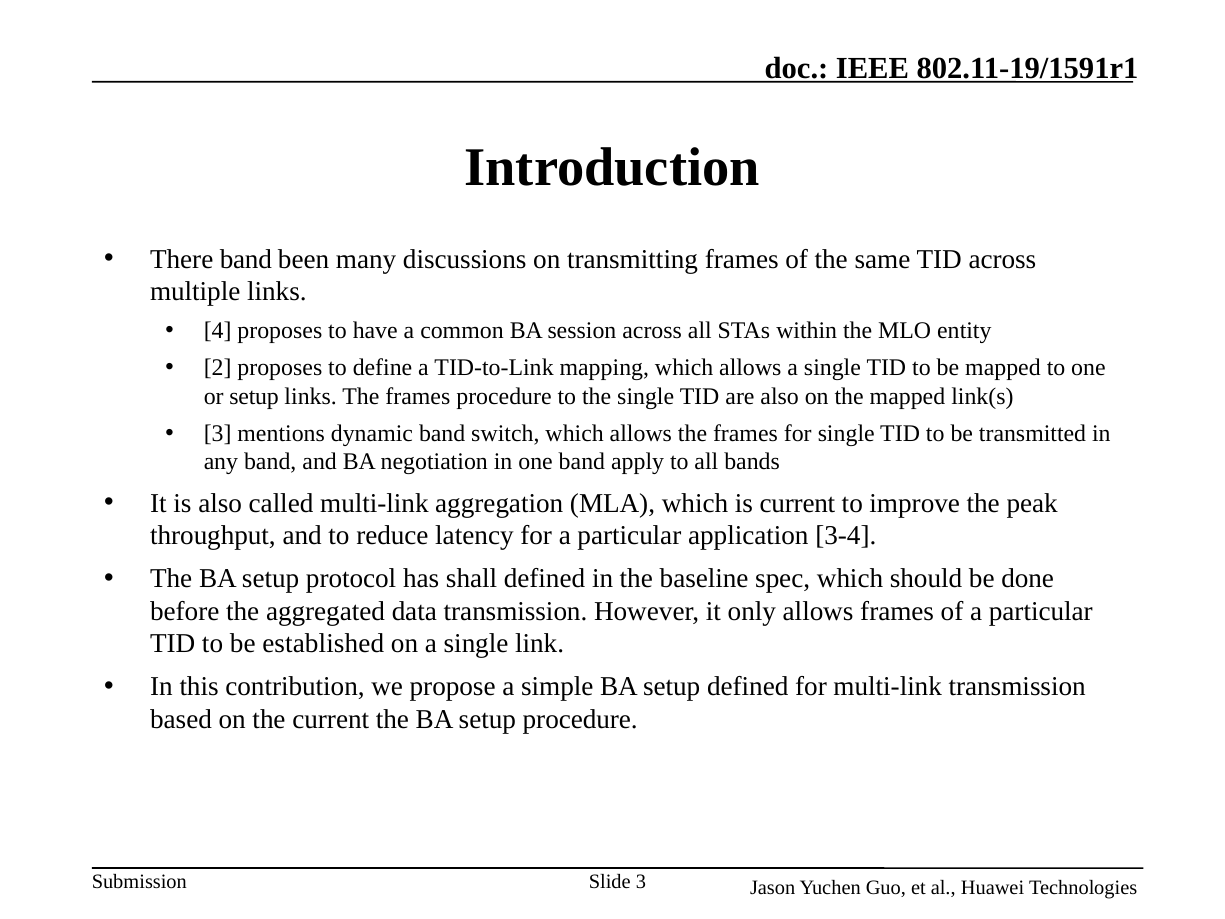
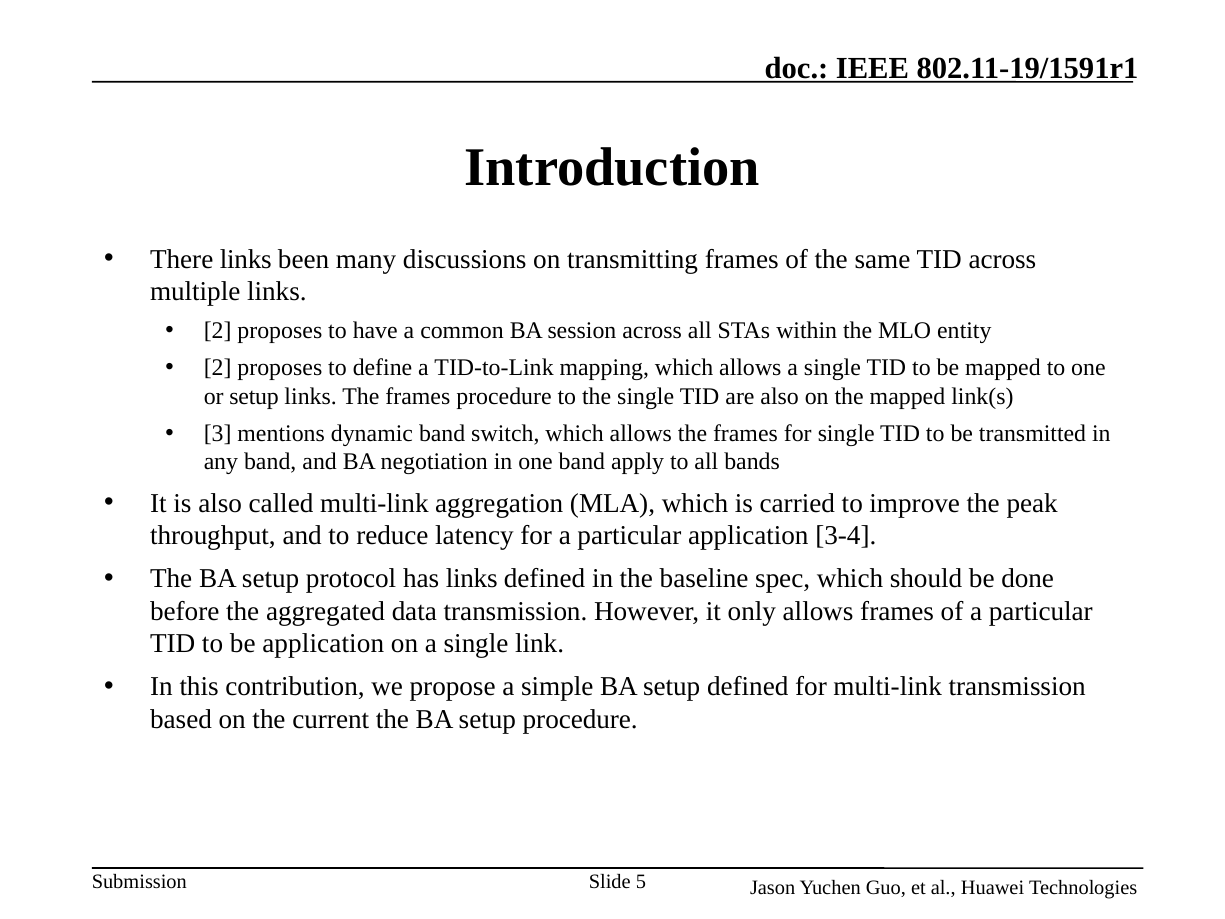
There band: band -> links
4 at (218, 331): 4 -> 2
is current: current -> carried
has shall: shall -> links
be established: established -> application
Slide 3: 3 -> 5
